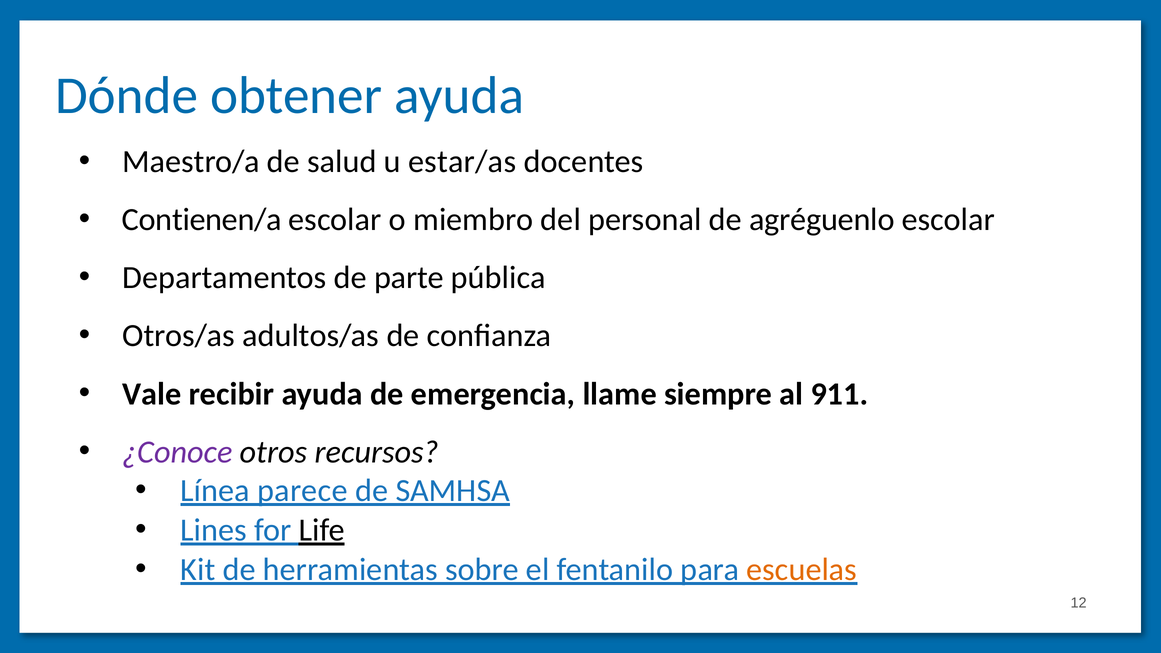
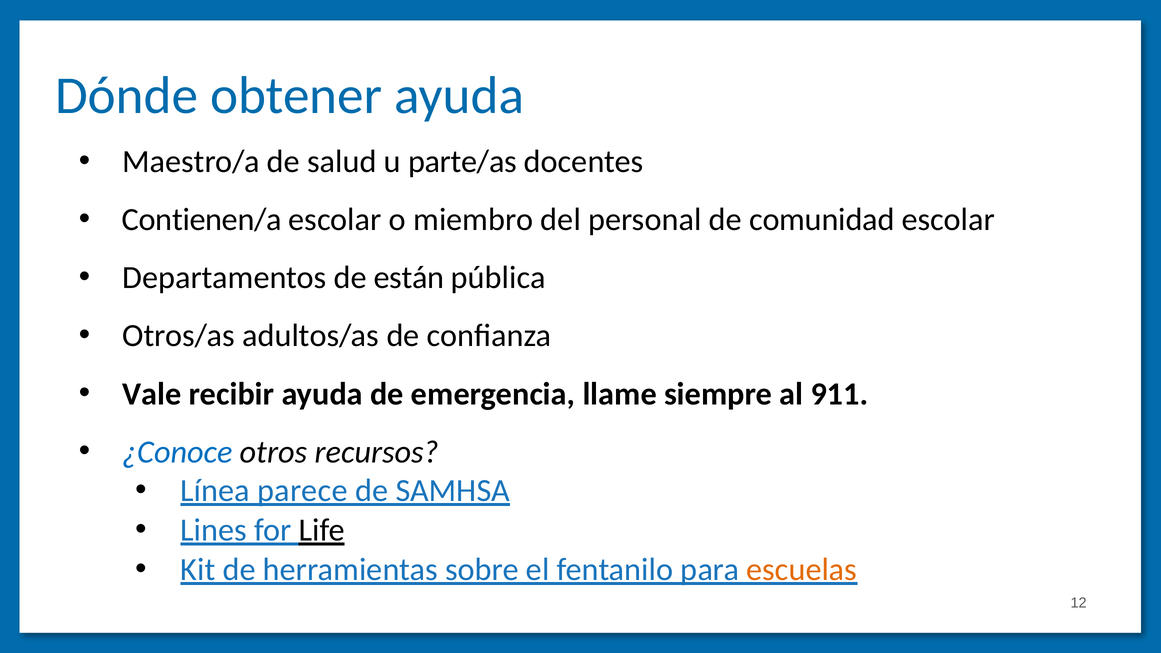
estar/as: estar/as -> parte/as
agréguenlo: agréguenlo -> comunidad
parte: parte -> están
¿Conoce colour: purple -> blue
